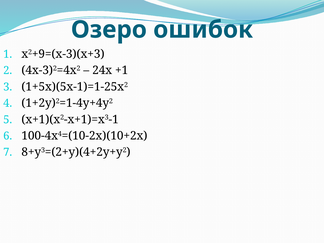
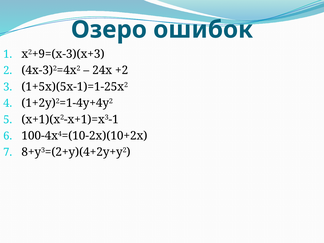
+1: +1 -> +2
